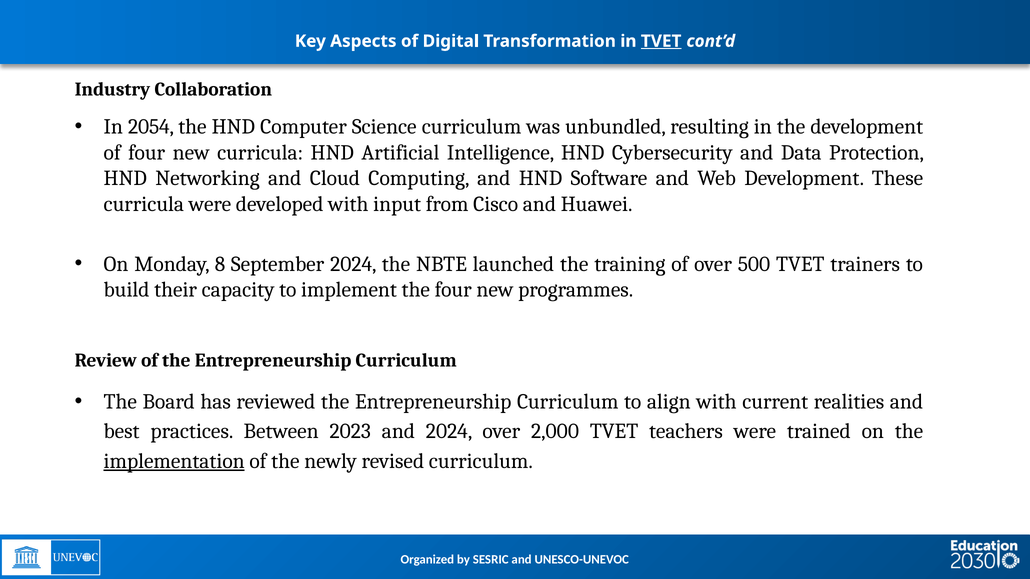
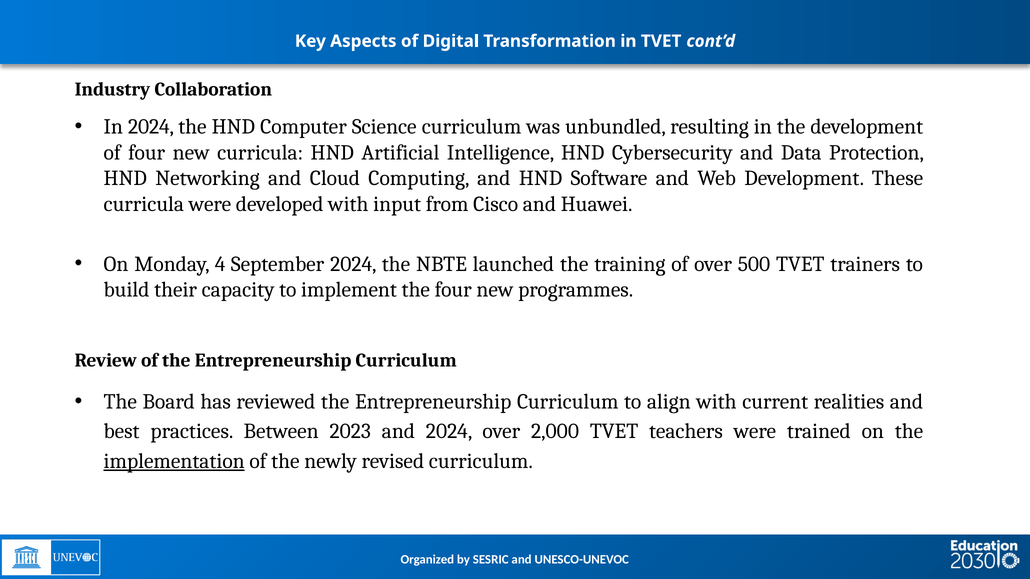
TVET at (661, 41) underline: present -> none
In 2054: 2054 -> 2024
8: 8 -> 4
